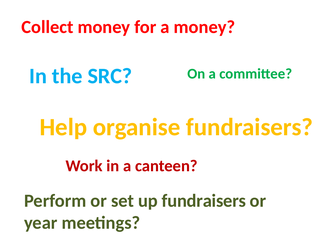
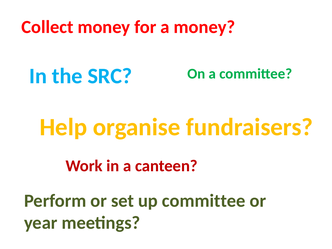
up fundraisers: fundraisers -> committee
